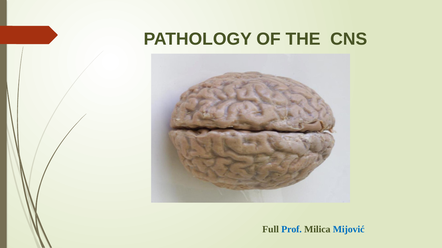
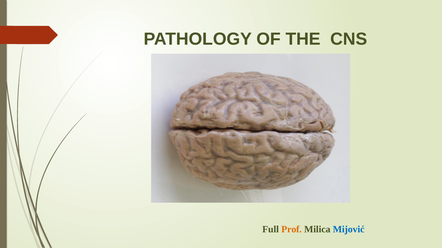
Prof colour: blue -> orange
